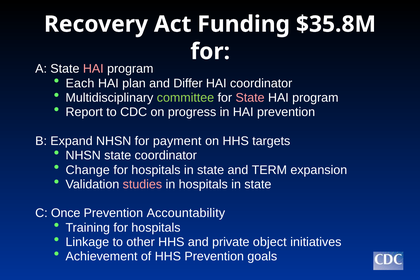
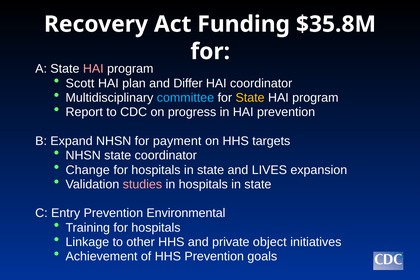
Each: Each -> Scott
committee colour: light green -> light blue
State at (250, 98) colour: pink -> yellow
TERM: TERM -> LIVES
Once: Once -> Entry
Accountability: Accountability -> Environmental
